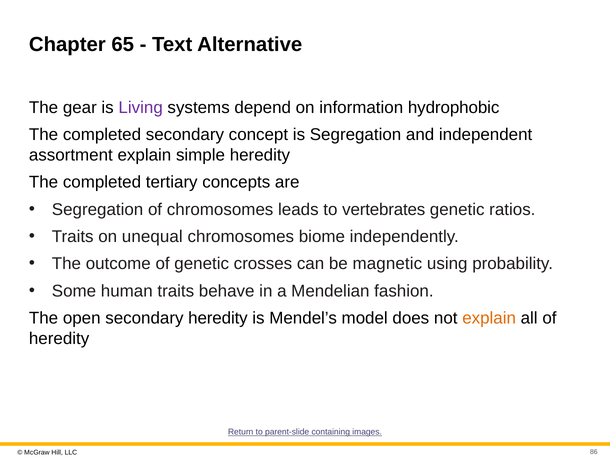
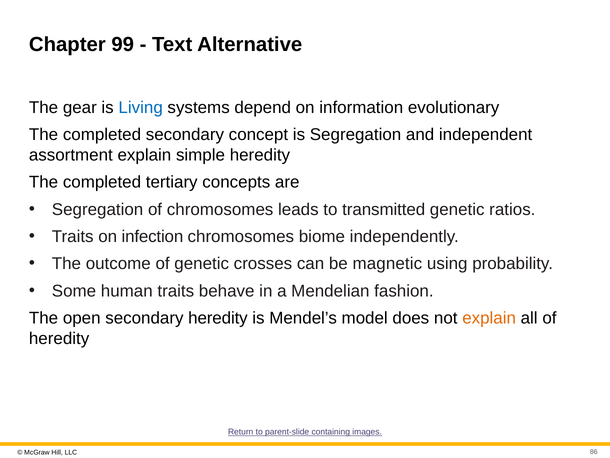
65: 65 -> 99
Living colour: purple -> blue
hydrophobic: hydrophobic -> evolutionary
vertebrates: vertebrates -> transmitted
unequal: unequal -> infection
